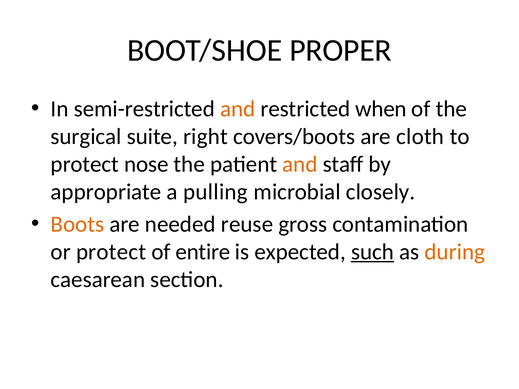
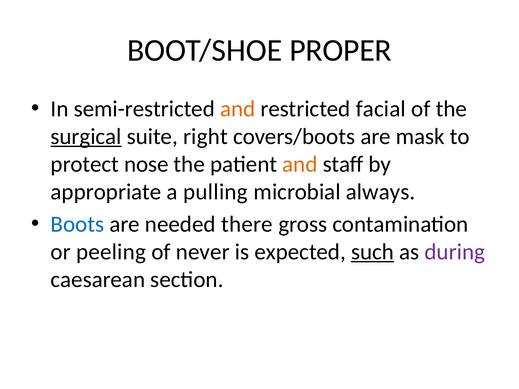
when: when -> facial
surgical underline: none -> present
cloth: cloth -> mask
closely: closely -> always
Boots colour: orange -> blue
reuse: reuse -> there
or protect: protect -> peeling
entire: entire -> never
during colour: orange -> purple
